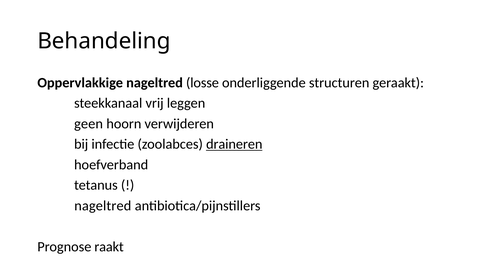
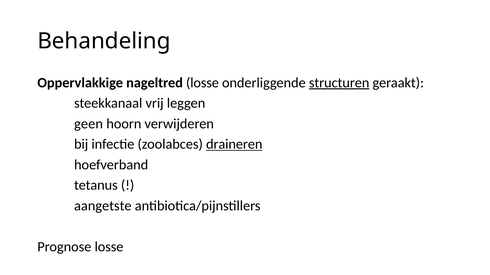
structuren underline: none -> present
nageltred at (103, 206): nageltred -> aangetste
Prognose raakt: raakt -> losse
